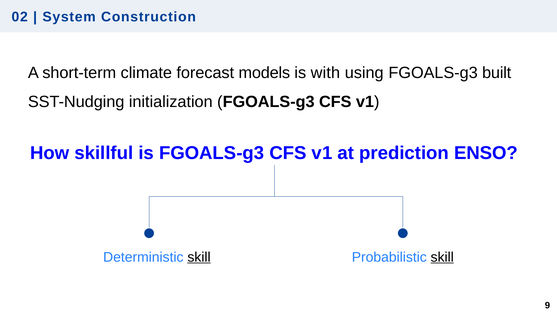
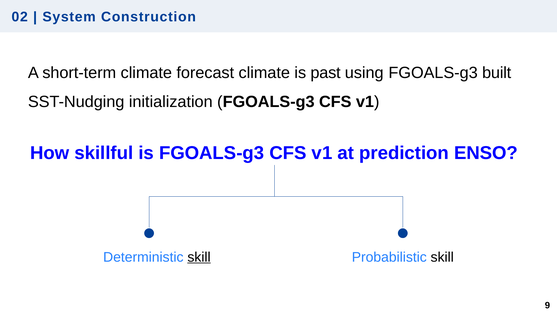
forecast models: models -> climate
with: with -> past
skill at (442, 257) underline: present -> none
